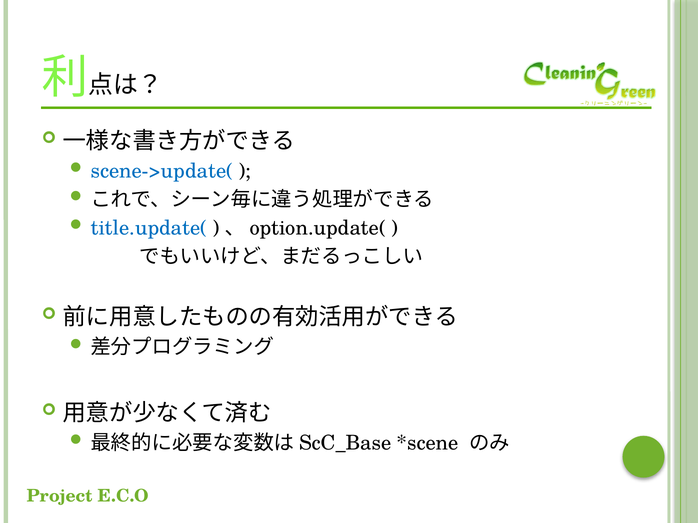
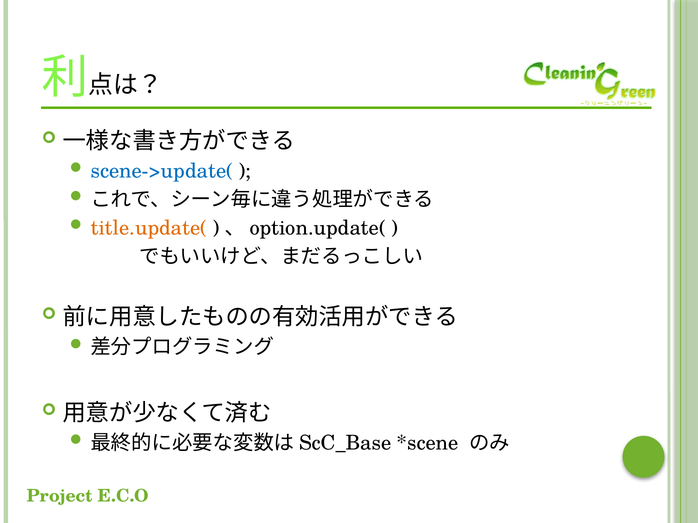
title.update( colour: blue -> orange
